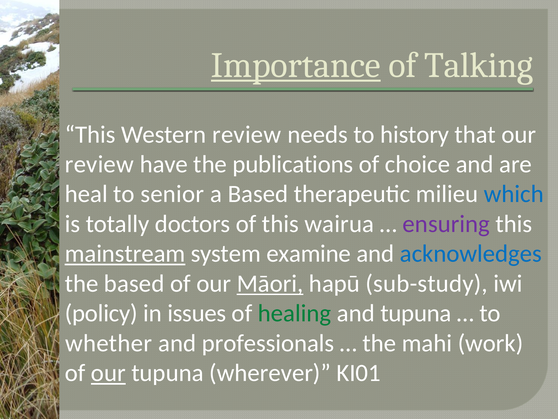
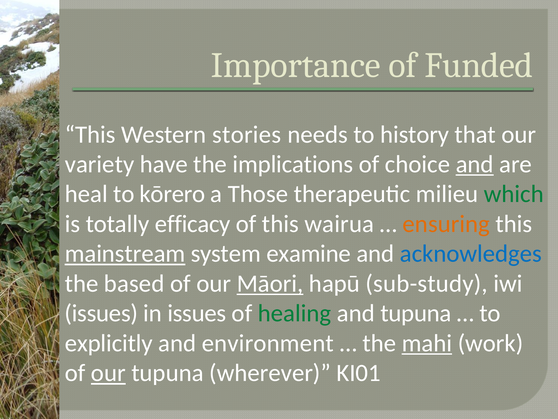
Importance underline: present -> none
Talking: Talking -> Funded
Western review: review -> stories
review at (99, 164): review -> variety
publications: publications -> implications
and at (475, 164) underline: none -> present
senior: senior -> kōrero
a Based: Based -> Those
which colour: blue -> green
doctors: doctors -> efficacy
ensuring colour: purple -> orange
policy at (101, 313): policy -> issues
whether: whether -> explicitly
professionals: professionals -> environment
mahi underline: none -> present
